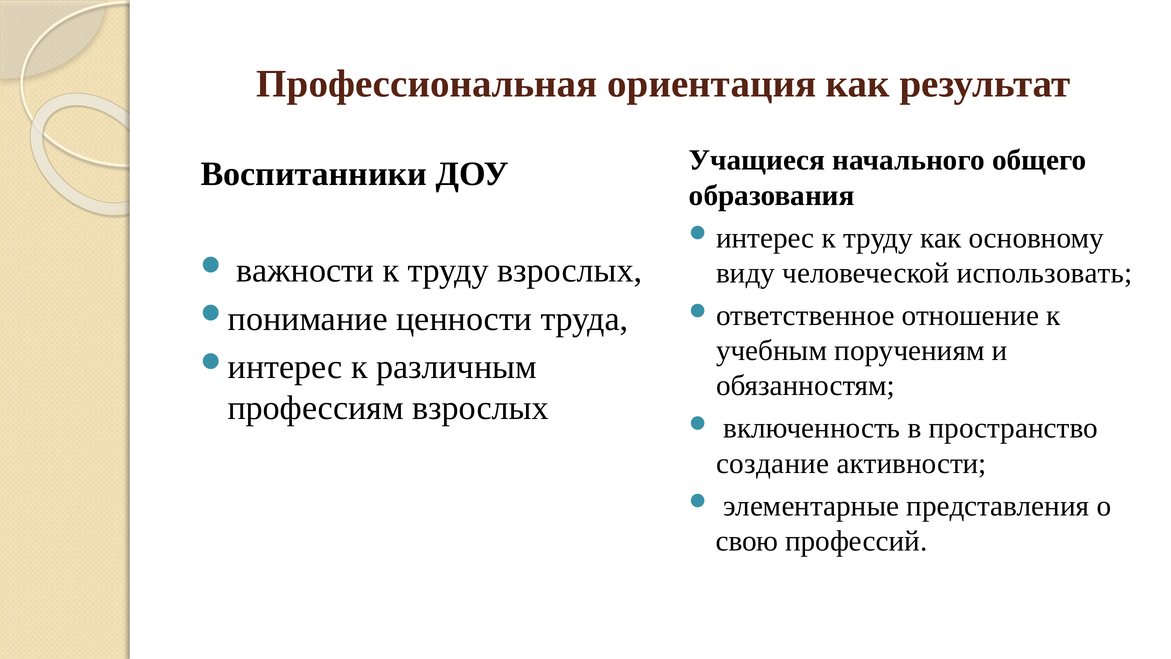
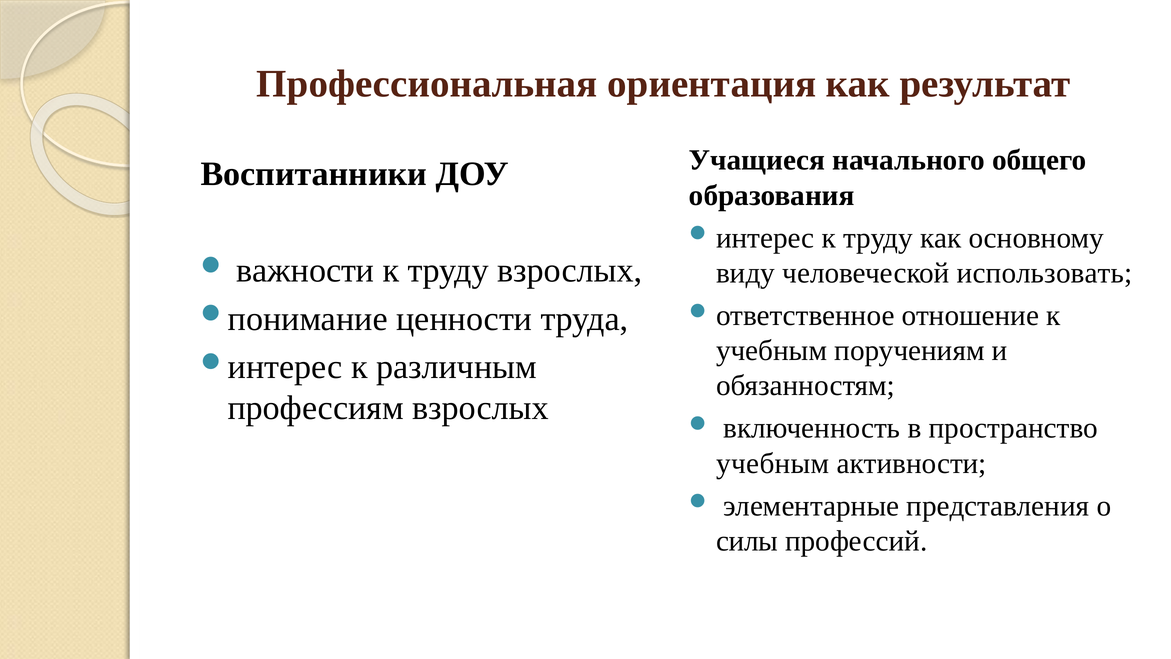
создание at (773, 463): создание -> учебным
свою: свою -> силы
